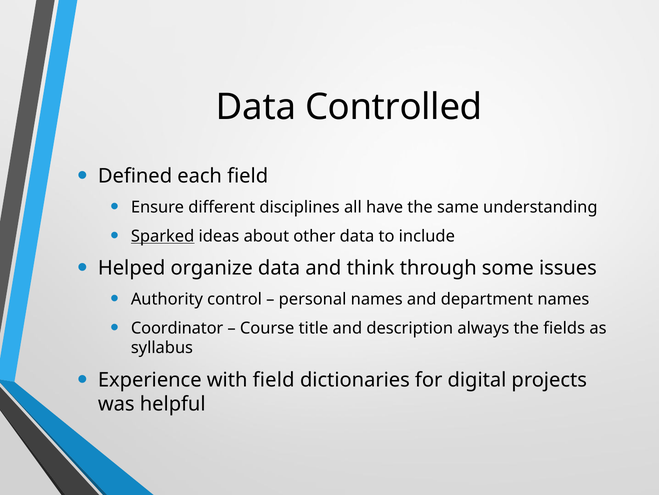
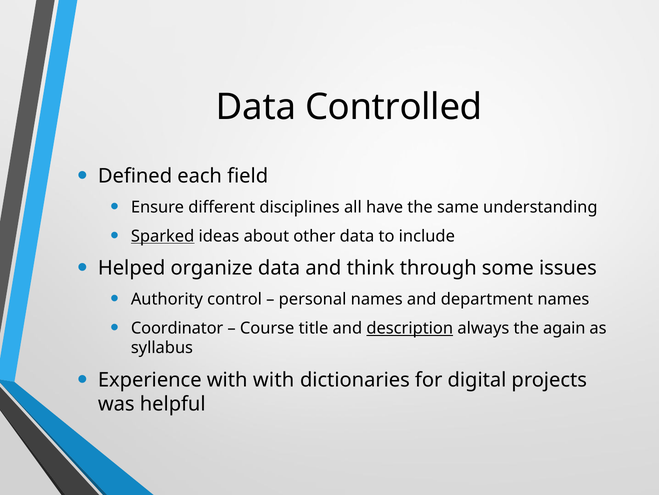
description underline: none -> present
fields: fields -> again
with field: field -> with
